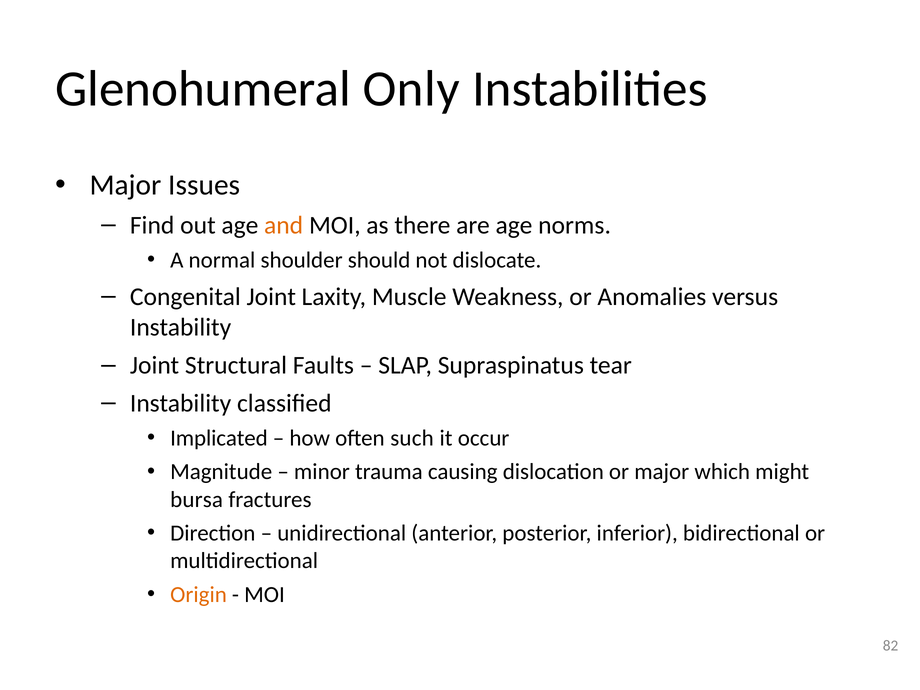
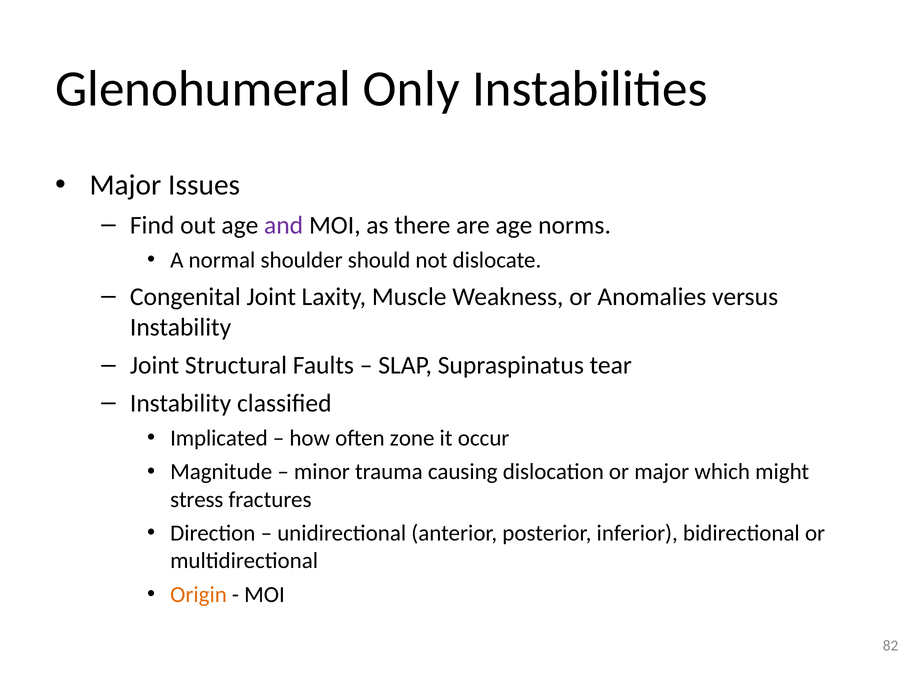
and colour: orange -> purple
such: such -> zone
bursa: bursa -> stress
